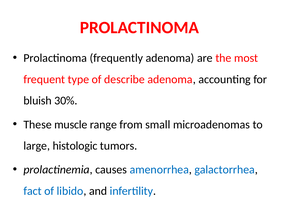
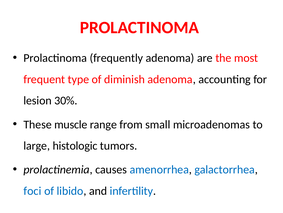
describe: describe -> diminish
bluish: bluish -> lesion
fact: fact -> foci
